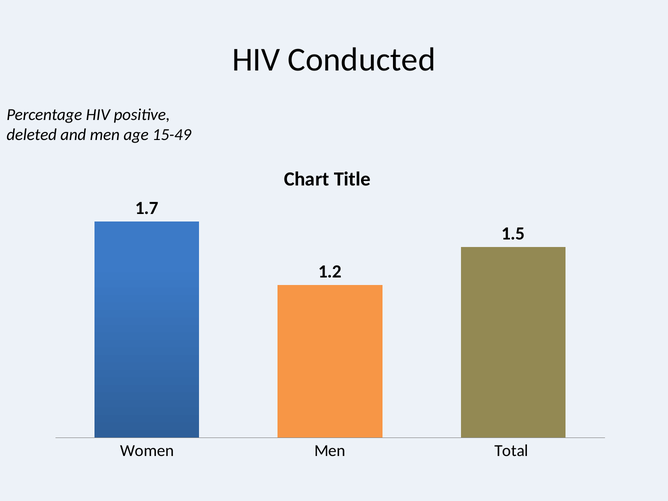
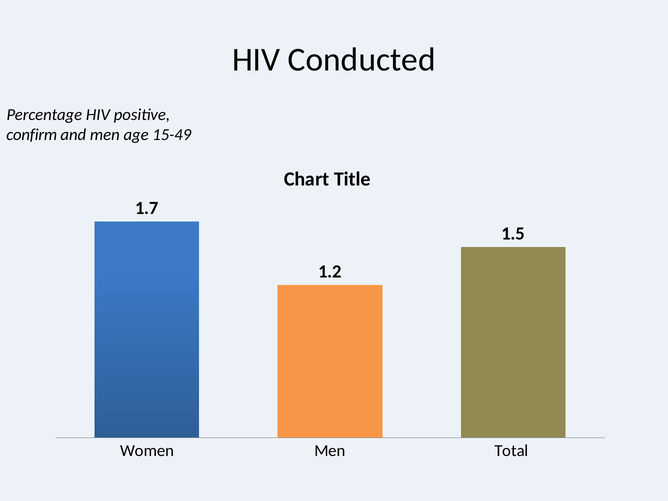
deleted: deleted -> confirm
